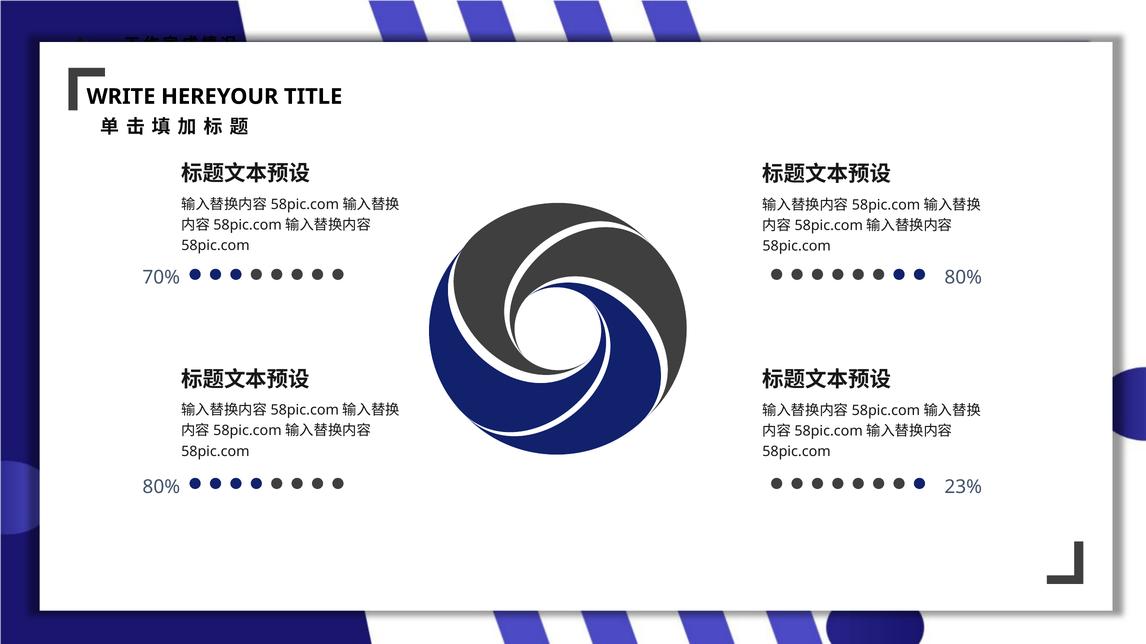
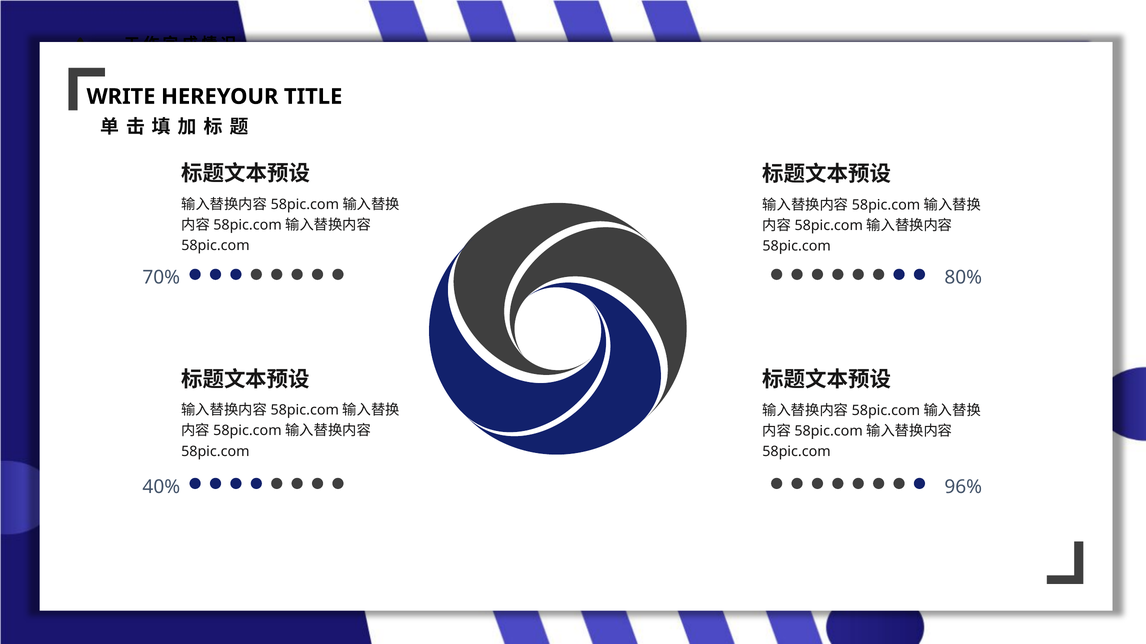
80% at (161, 487): 80% -> 40%
23%: 23% -> 96%
